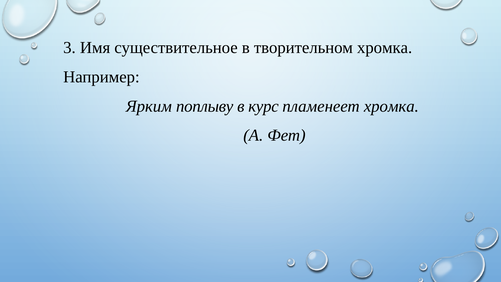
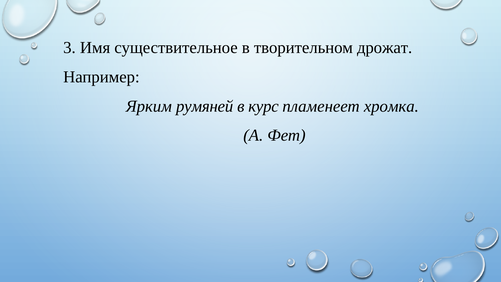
творительном хромка: хромка -> дрожат
поплыву: поплыву -> румяней
